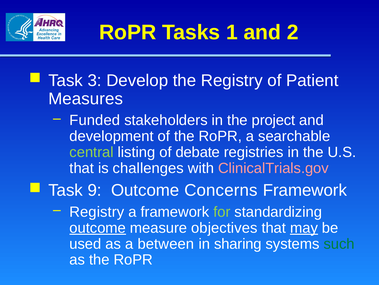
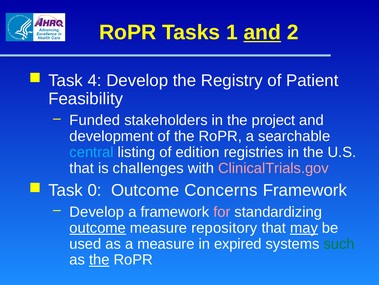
and at (262, 32) underline: none -> present
3: 3 -> 4
Measures: Measures -> Feasibility
central colour: light green -> light blue
debate: debate -> edition
9: 9 -> 0
Registry at (97, 211): Registry -> Develop
for colour: light green -> pink
objectives: objectives -> repository
a between: between -> measure
sharing: sharing -> expired
the at (99, 259) underline: none -> present
